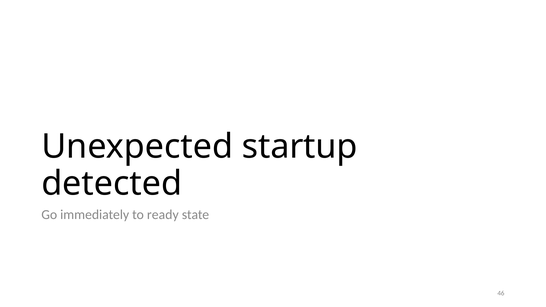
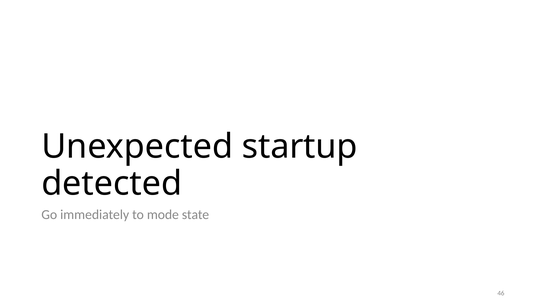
ready: ready -> mode
